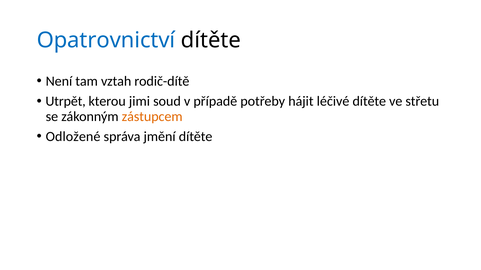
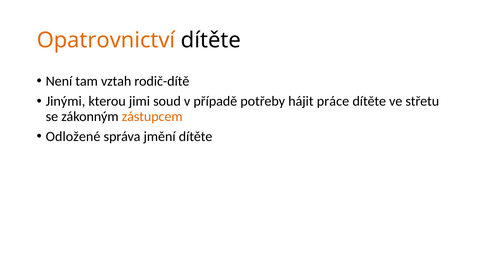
Opatrovnictví colour: blue -> orange
Utrpět: Utrpět -> Jinými
léčivé: léčivé -> práce
